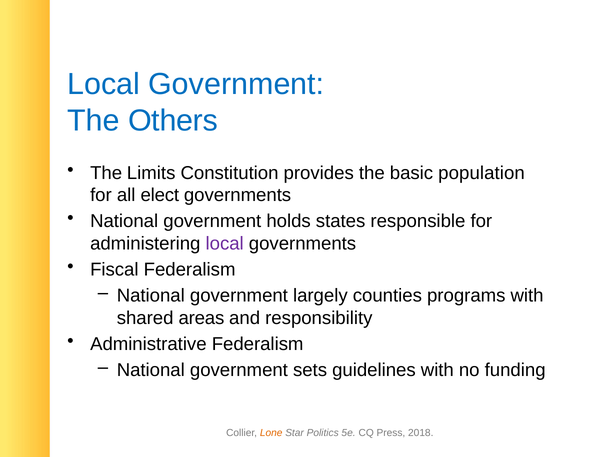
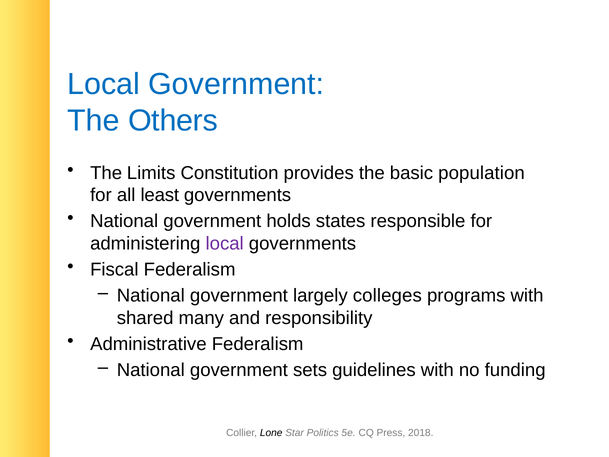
elect: elect -> least
counties: counties -> colleges
areas: areas -> many
Lone colour: orange -> black
